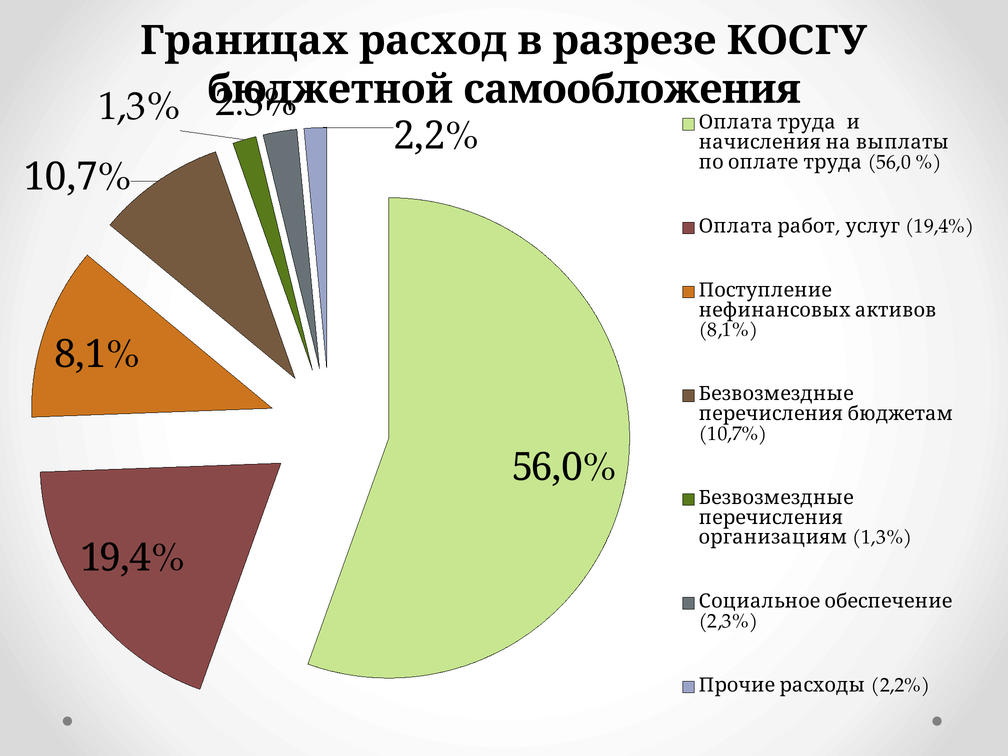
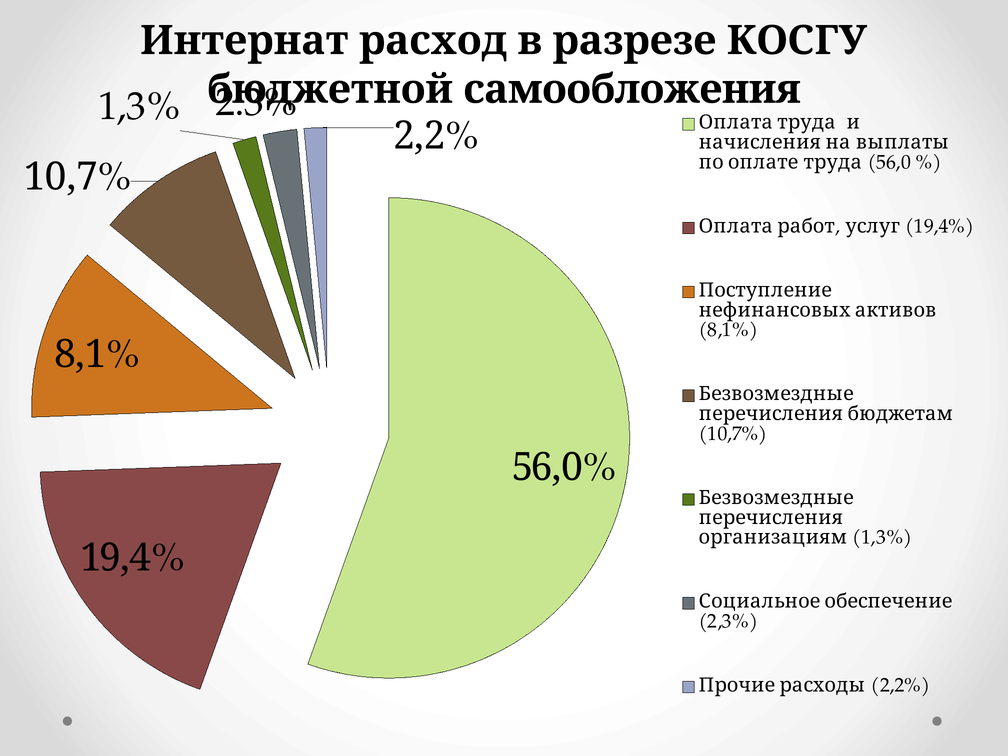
Границах: Границах -> Интернат
